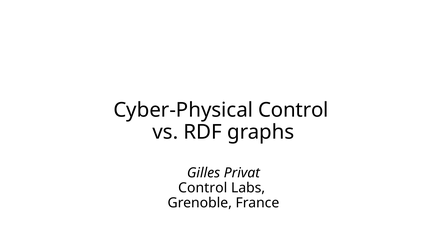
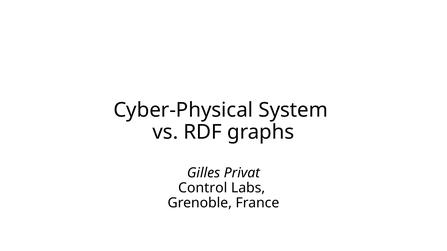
Cyber-Physical Control: Control -> System
